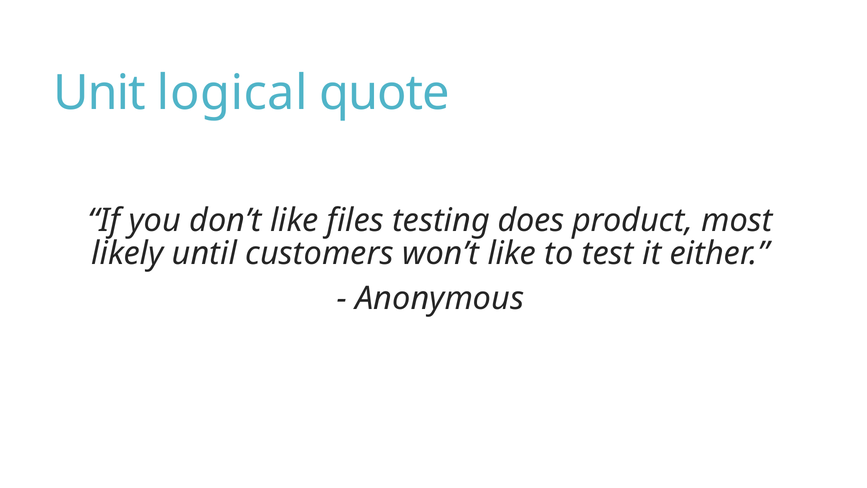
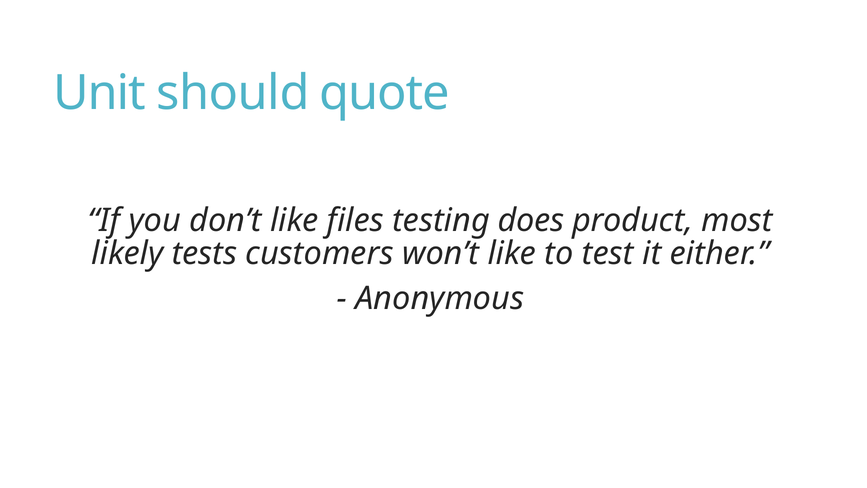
logical: logical -> should
until: until -> tests
